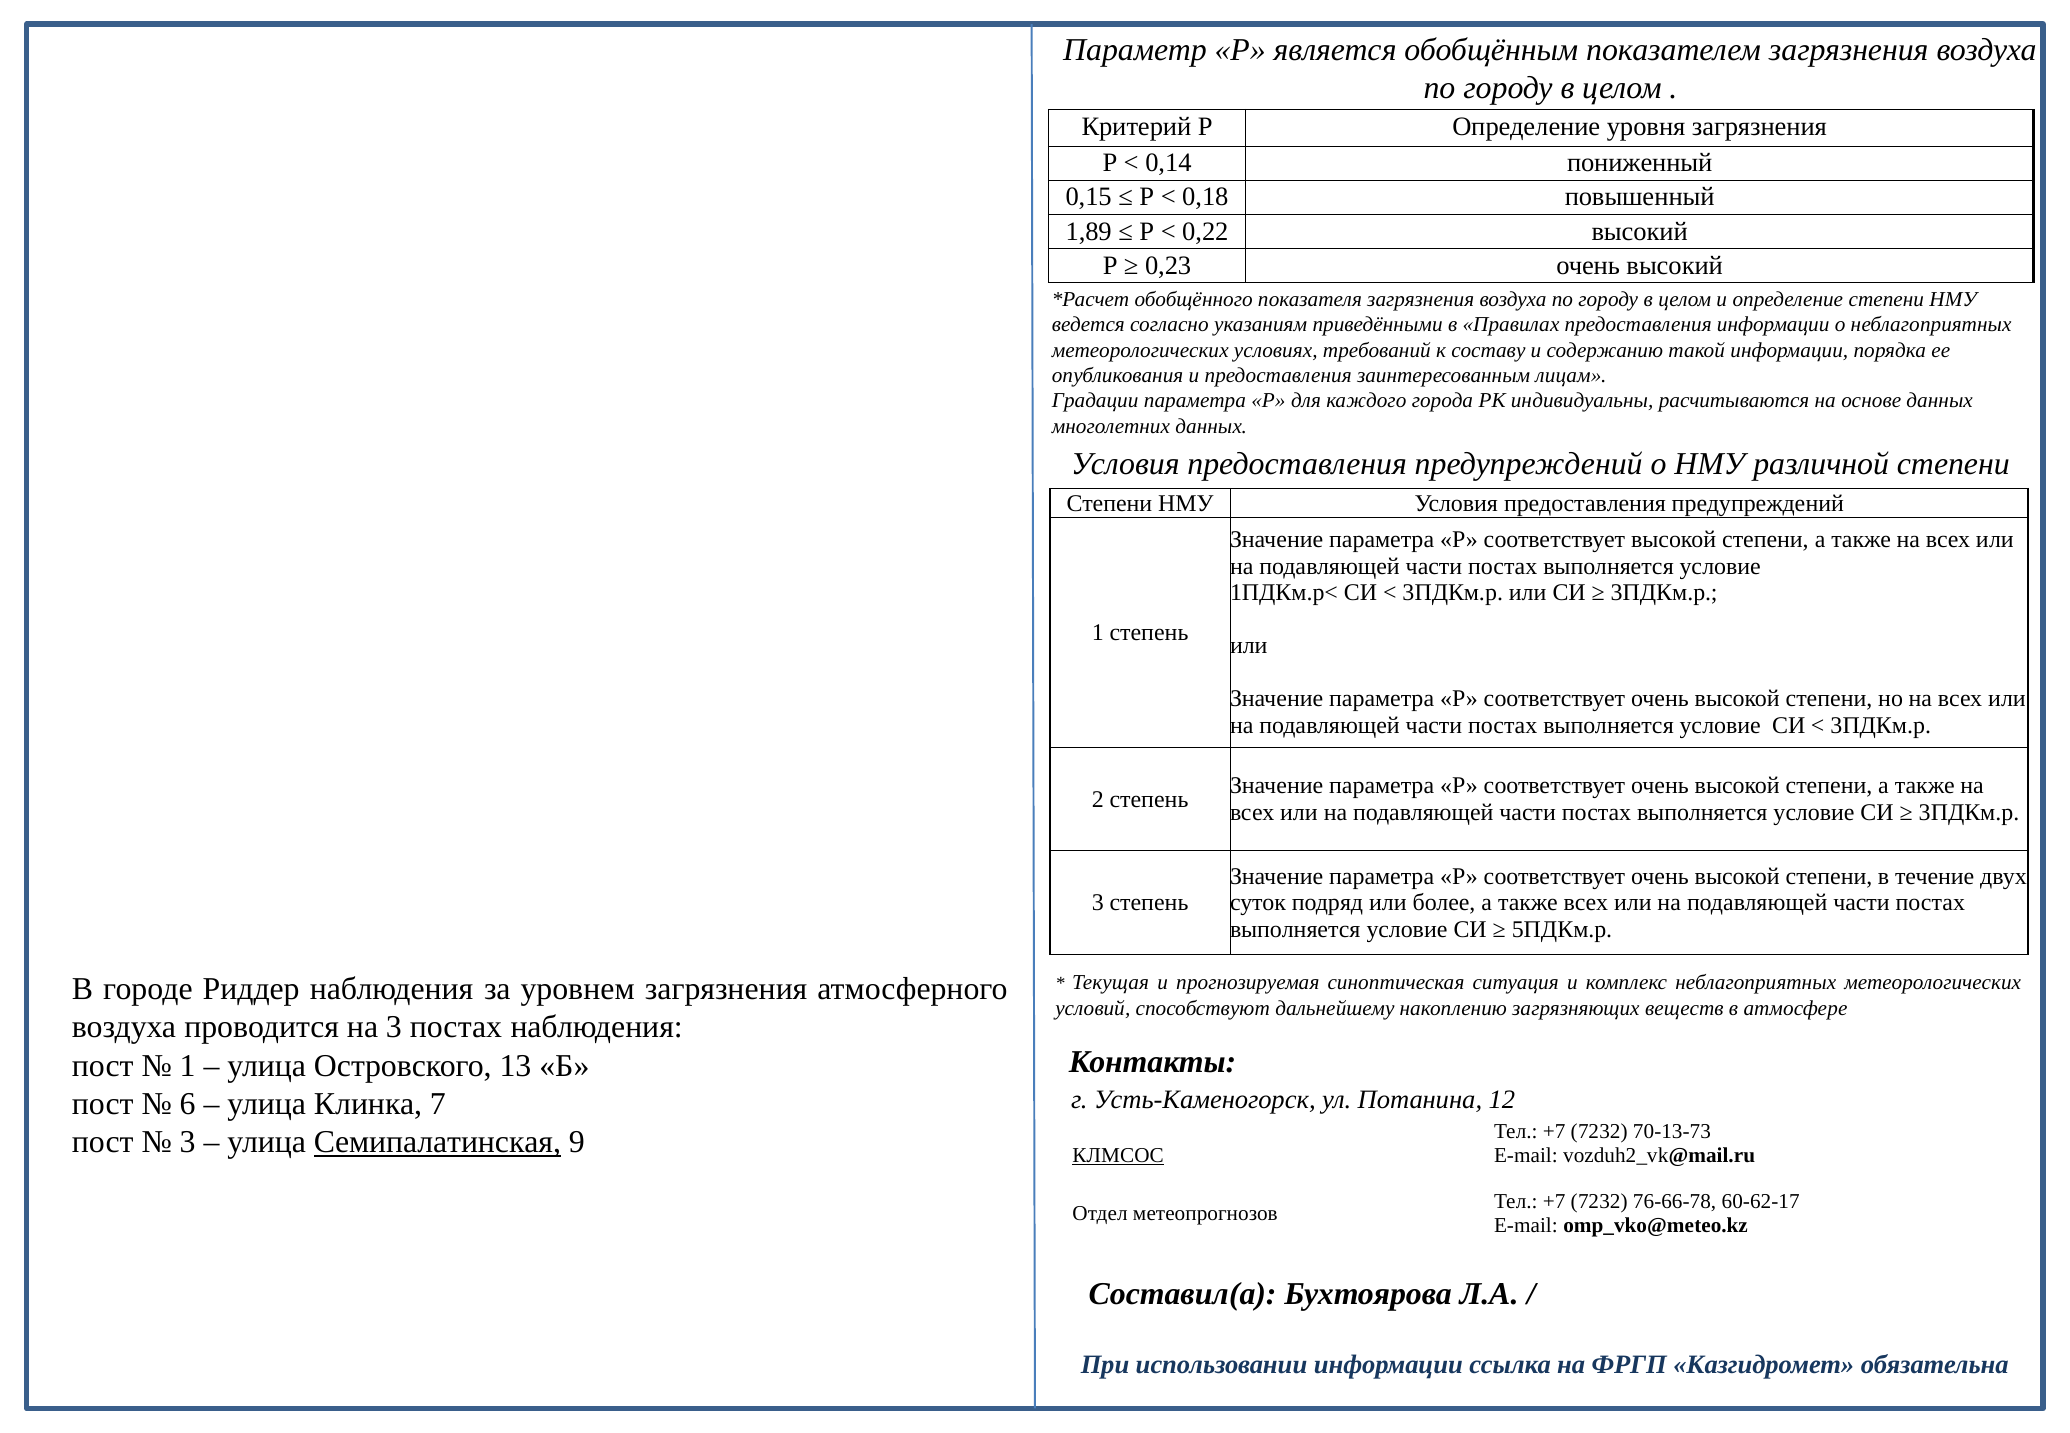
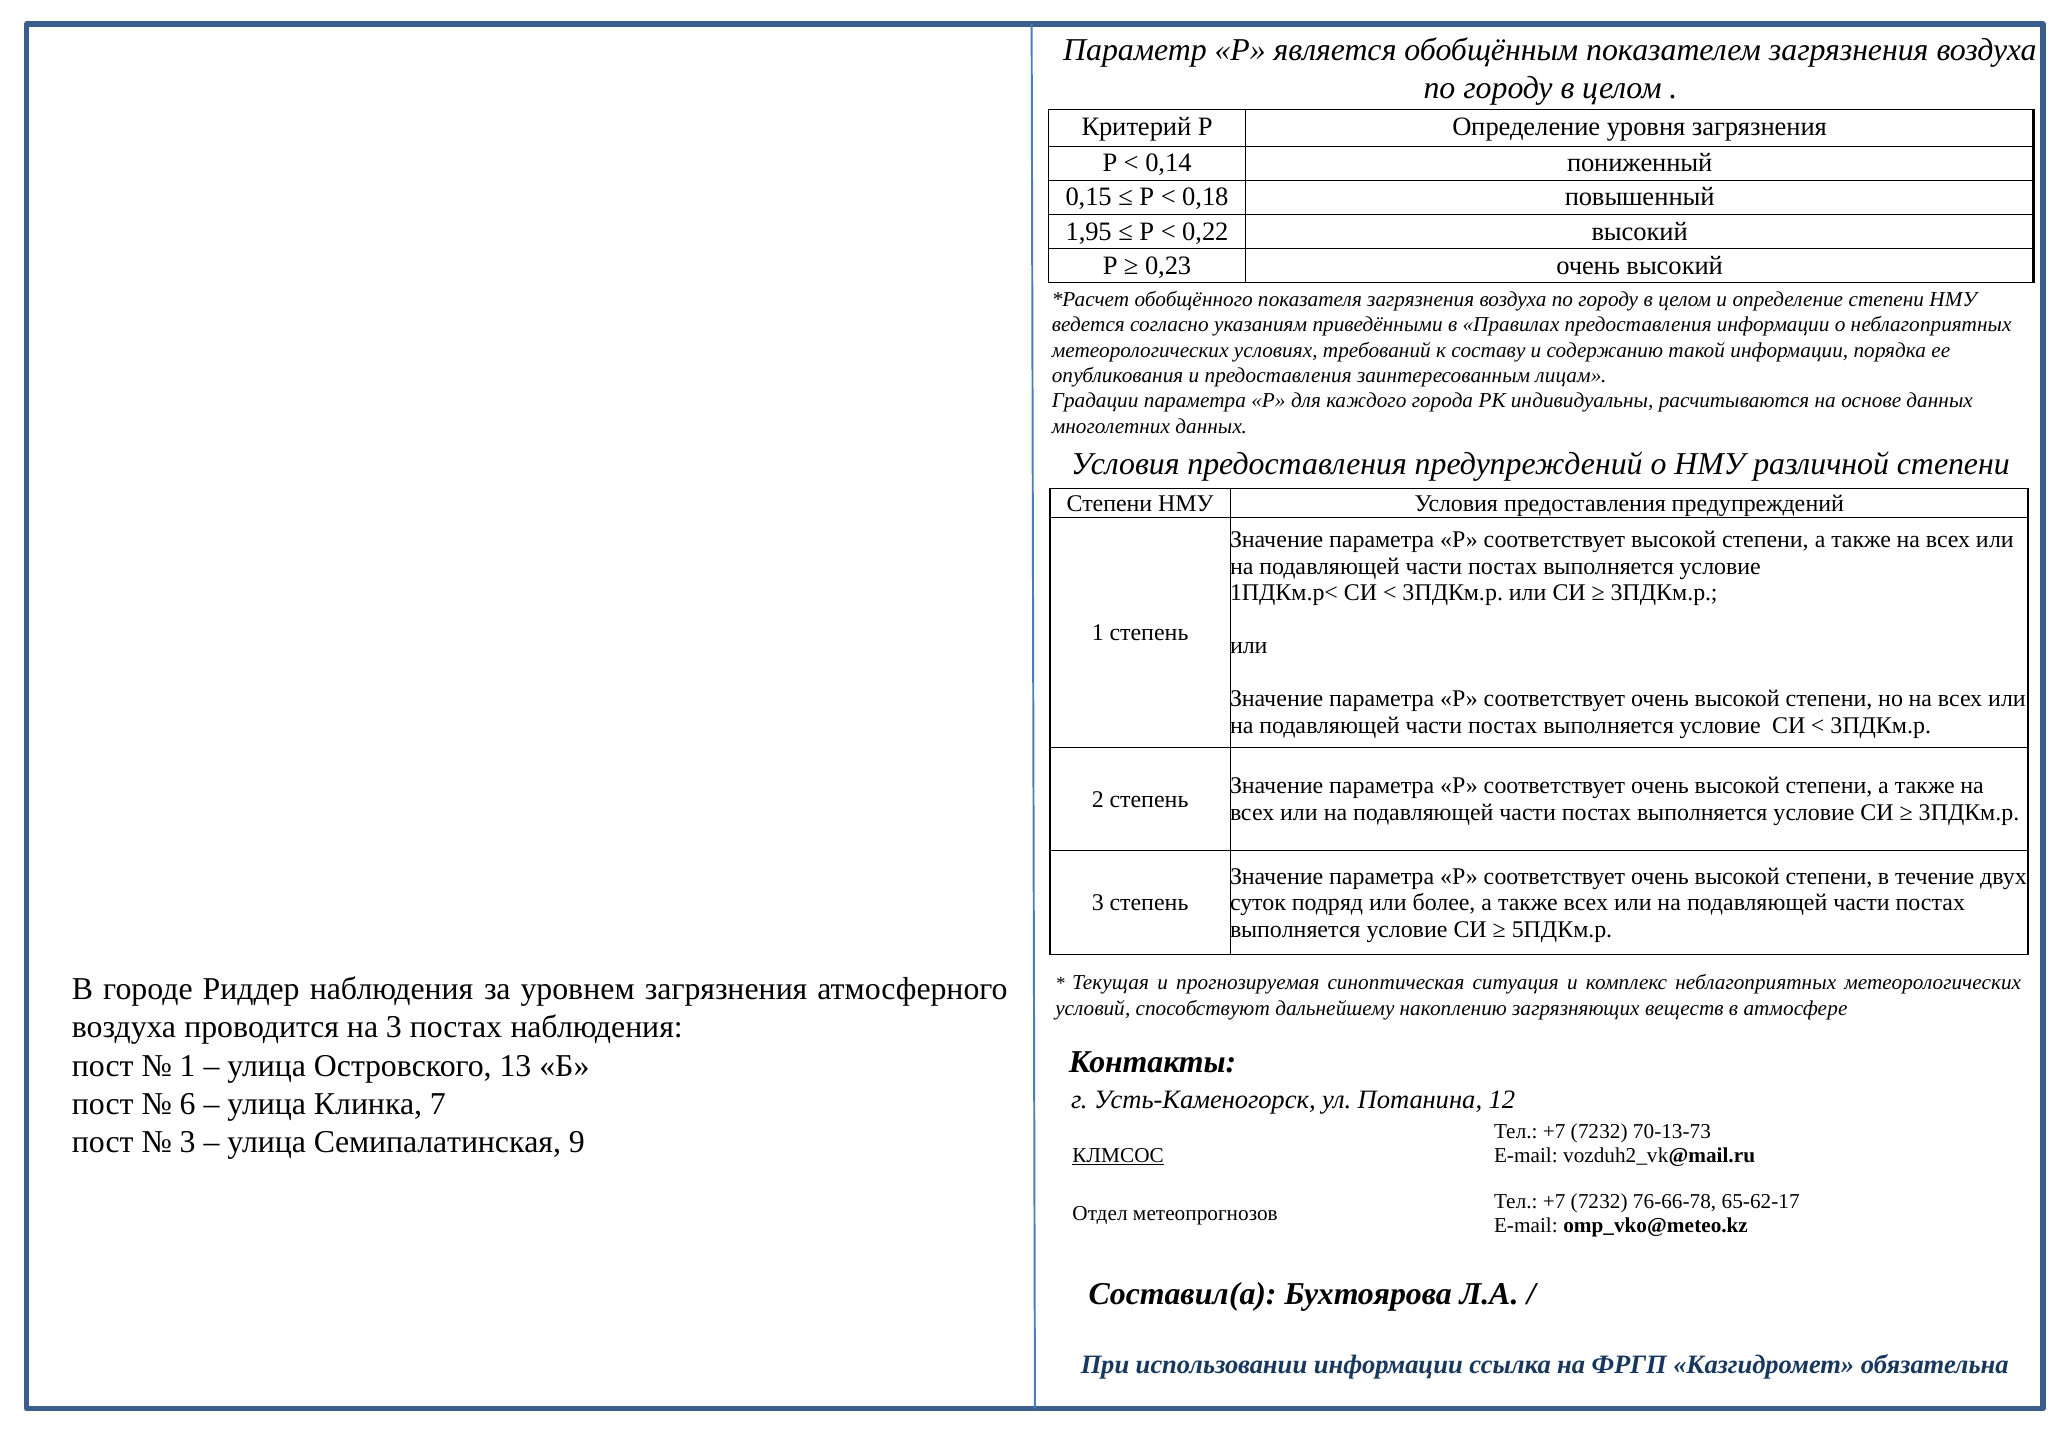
1,89: 1,89 -> 1,95
Семипалатинская underline: present -> none
60-62-17: 60-62-17 -> 65-62-17
